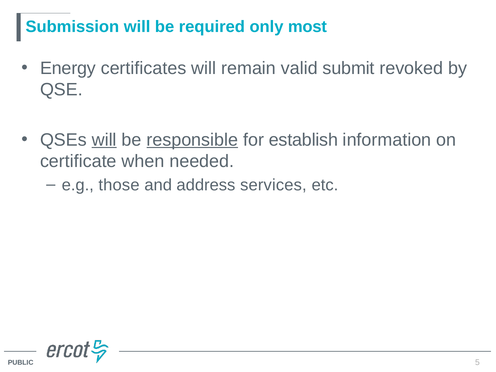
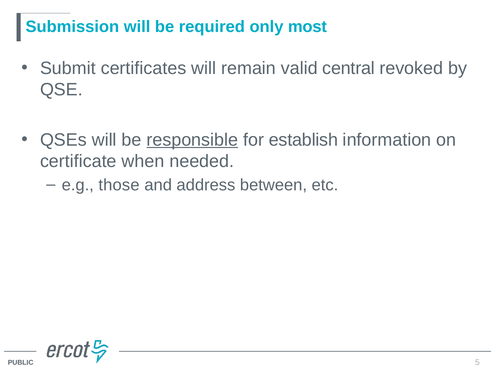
Energy: Energy -> Submit
submit: submit -> central
will at (104, 140) underline: present -> none
services: services -> between
